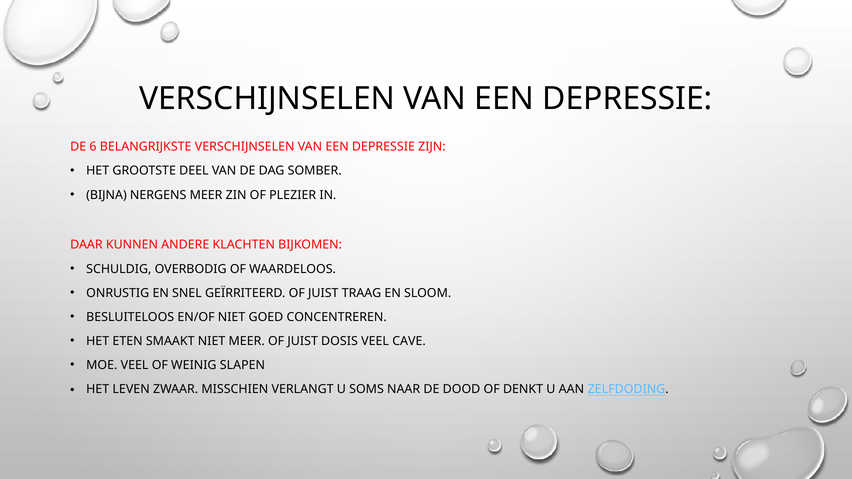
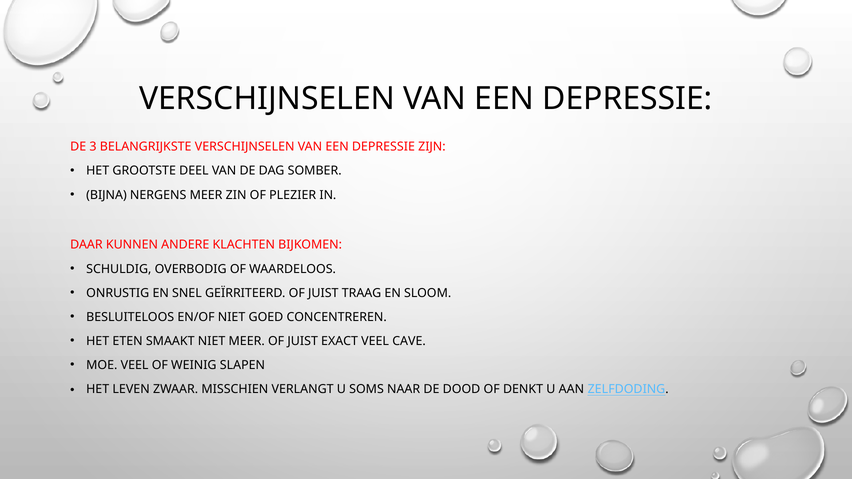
6: 6 -> 3
DOSIS: DOSIS -> EXACT
